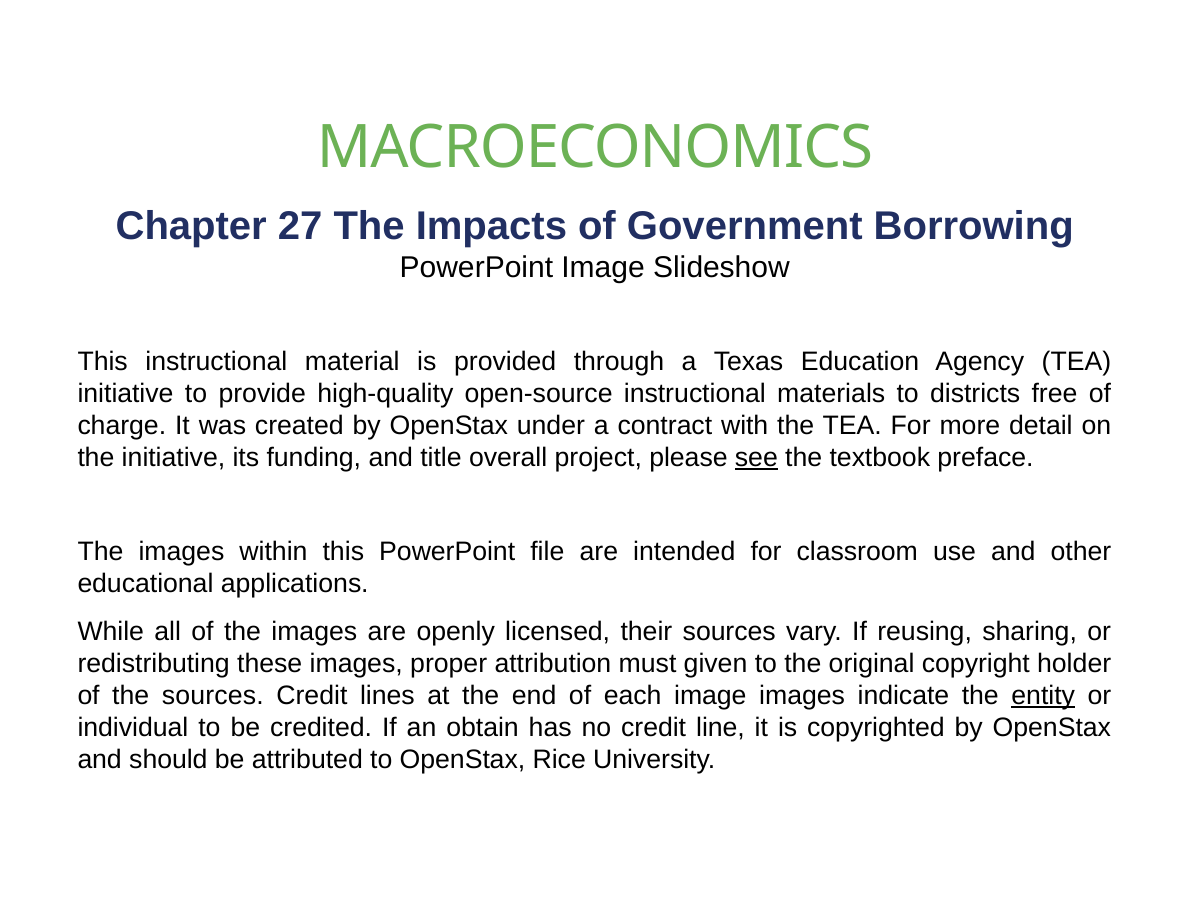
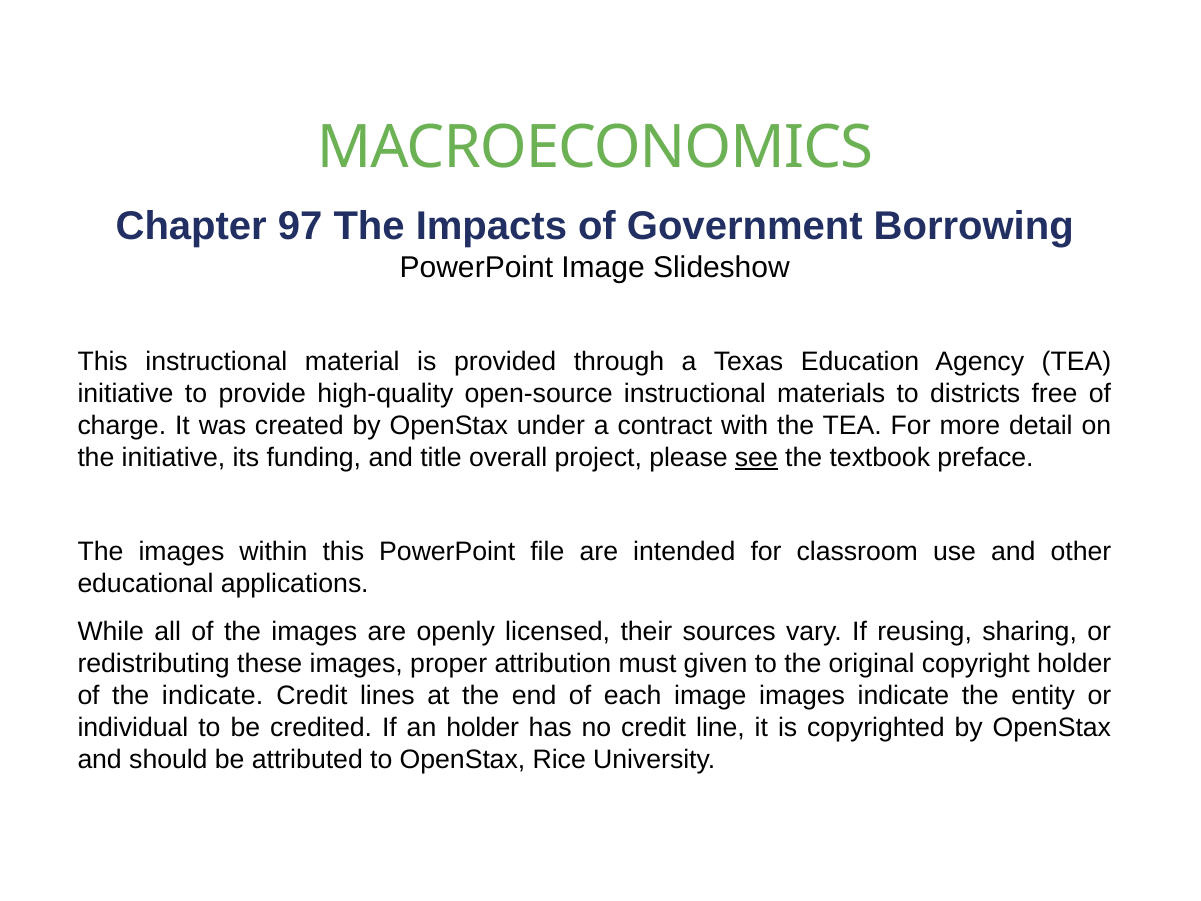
27: 27 -> 97
the sources: sources -> indicate
entity underline: present -> none
an obtain: obtain -> holder
